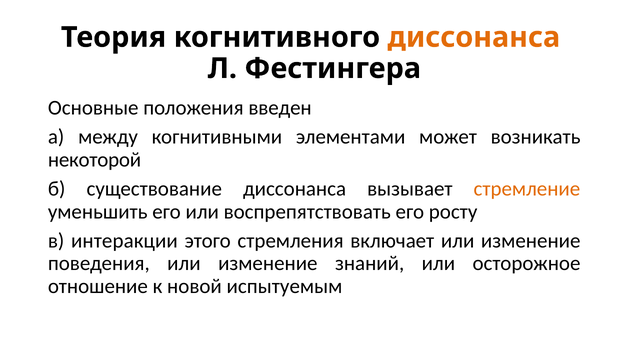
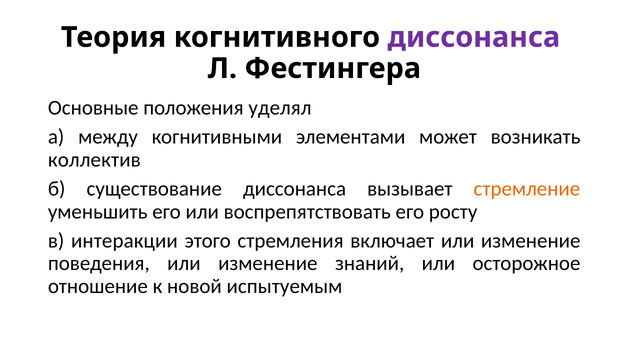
диссонанса at (474, 37) colour: orange -> purple
введен: введен -> уделял
некоторой: некоторой -> коллектив
